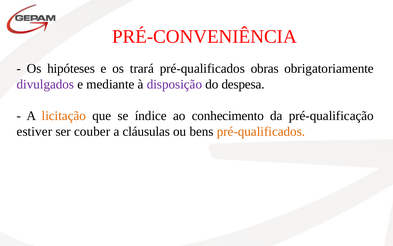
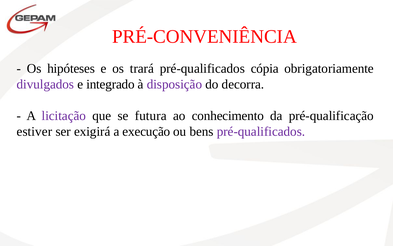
obras: obras -> cópia
mediante: mediante -> integrado
despesa: despesa -> decorra
licitação colour: orange -> purple
índice: índice -> futura
couber: couber -> exigirá
cláusulas: cláusulas -> execução
pré-qualificados at (261, 131) colour: orange -> purple
